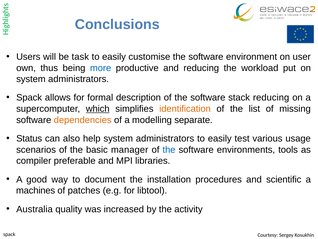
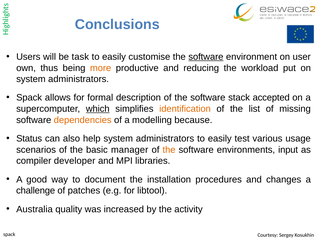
software at (206, 57) underline: none -> present
more colour: blue -> orange
stack reducing: reducing -> accepted
separate: separate -> because
the at (169, 149) colour: blue -> orange
tools: tools -> input
preferable: preferable -> developer
scientific: scientific -> changes
machines: machines -> challenge
